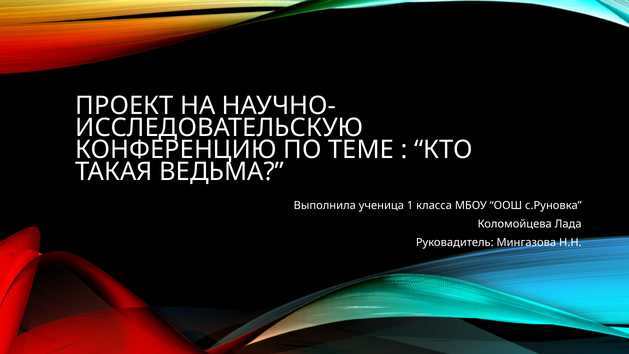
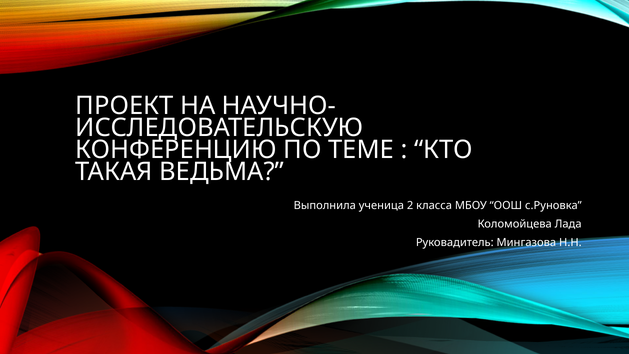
1: 1 -> 2
